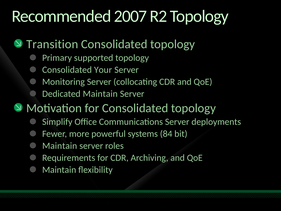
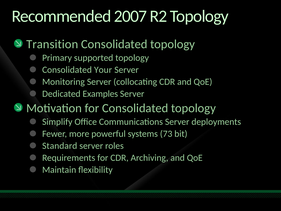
Dedicated Maintain: Maintain -> Examples
84: 84 -> 73
Maintain at (60, 146): Maintain -> Standard
